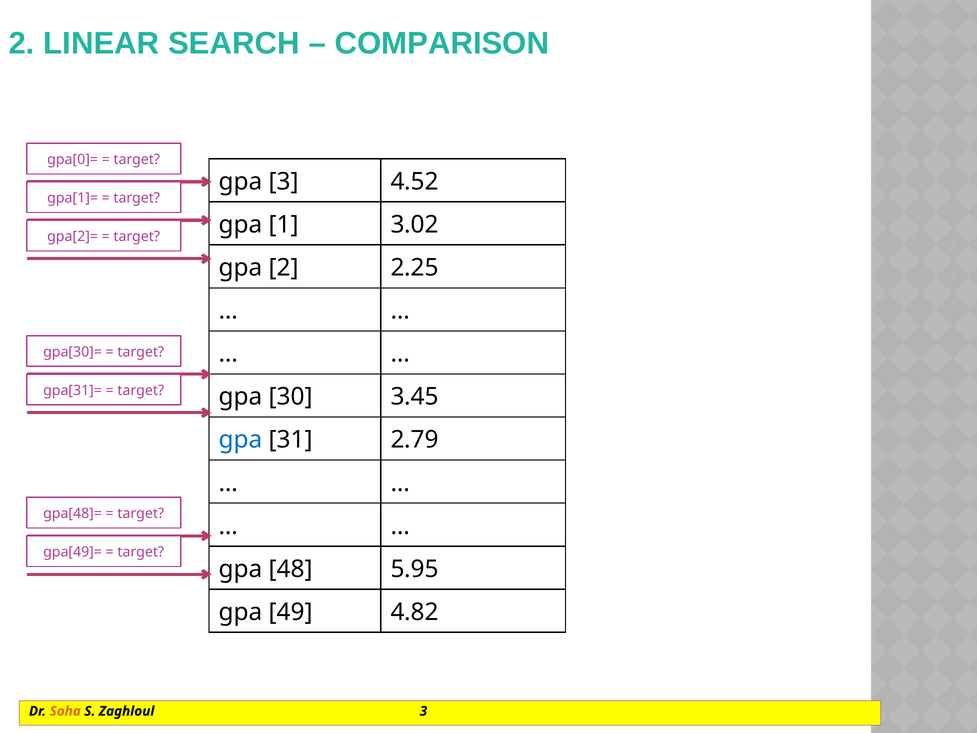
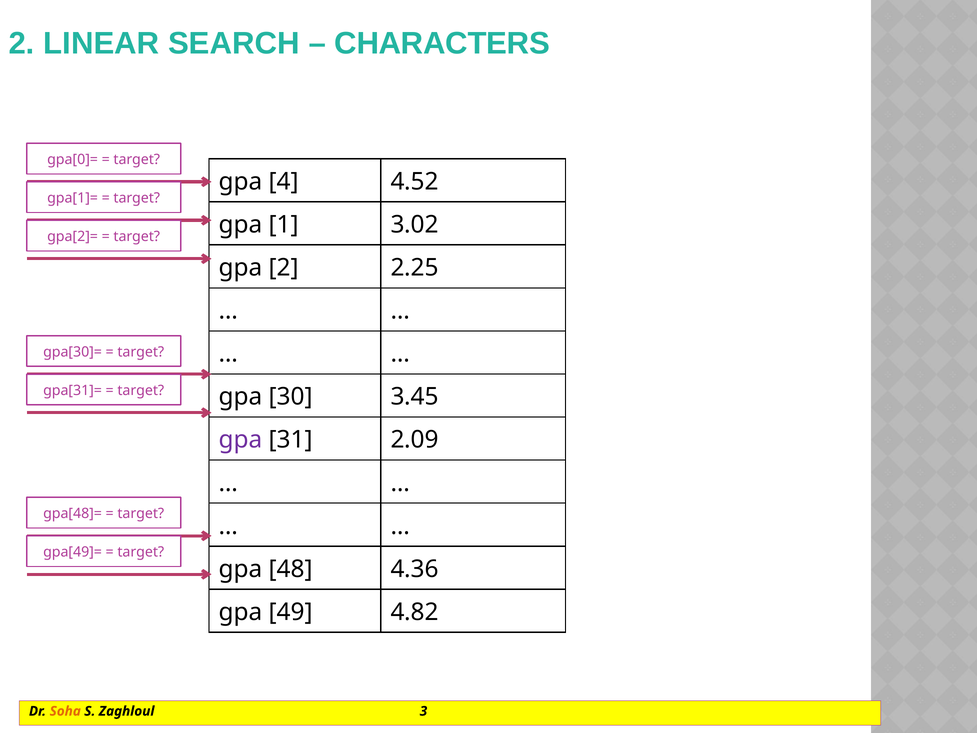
COMPARISON: COMPARISON -> CHARACTERS
gpa 3: 3 -> 4
gpa at (241, 440) colour: blue -> purple
2.79: 2.79 -> 2.09
5.95: 5.95 -> 4.36
